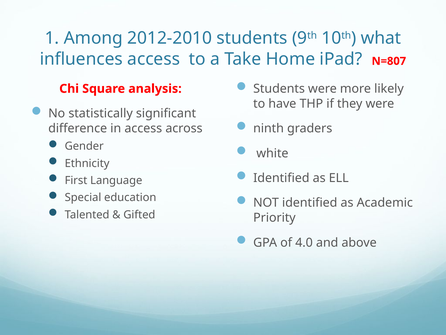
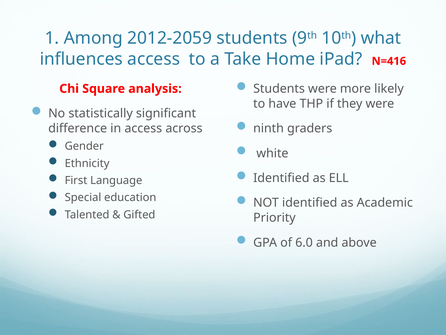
2012-2010: 2012-2010 -> 2012-2059
N=807: N=807 -> N=416
4.0: 4.0 -> 6.0
